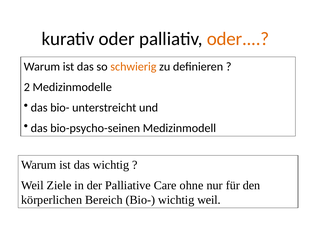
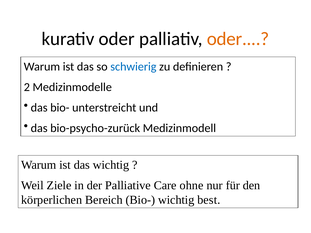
schwierig colour: orange -> blue
bio-psycho-seinen: bio-psycho-seinen -> bio-psycho-zurück
wichtig weil: weil -> best
